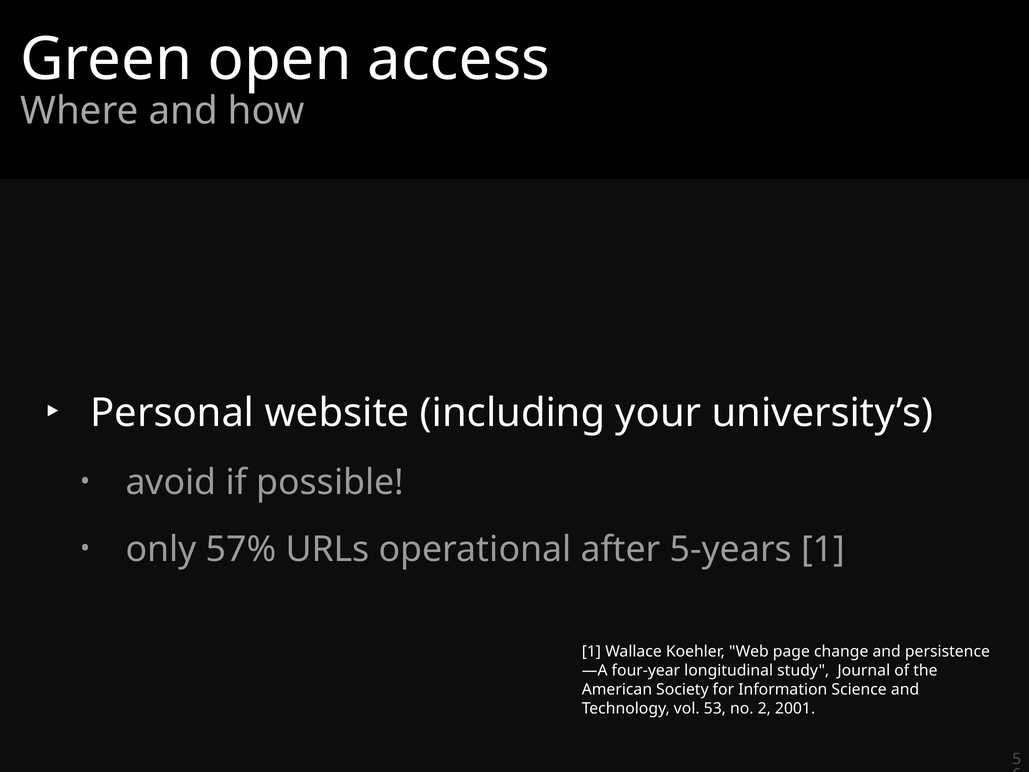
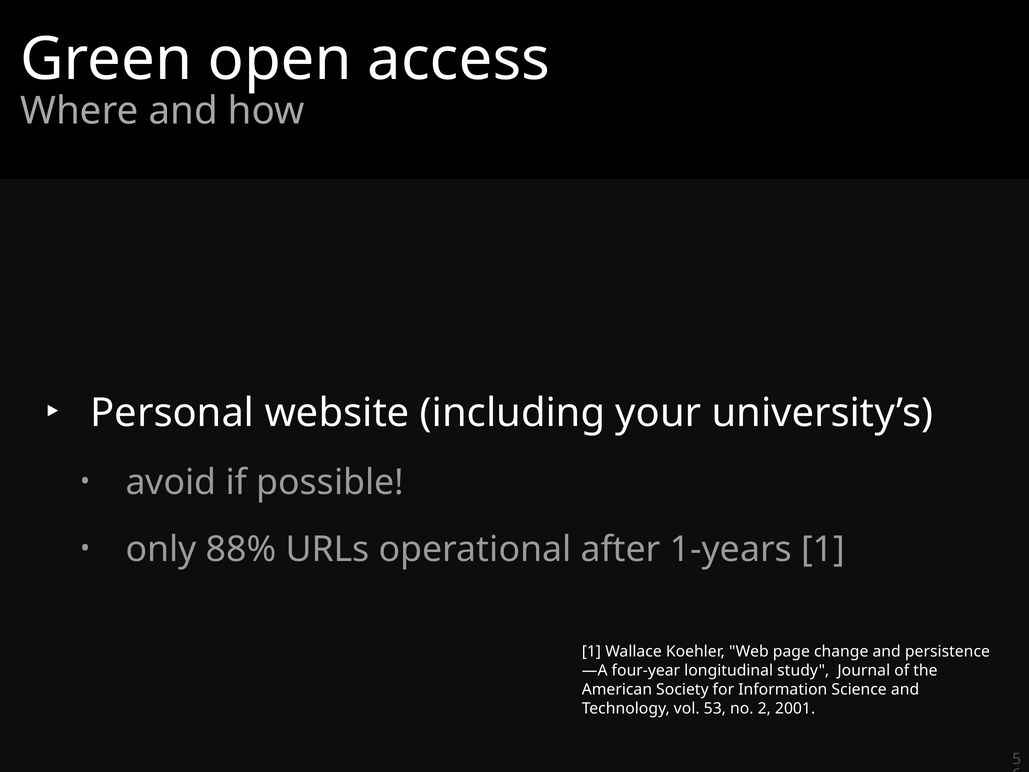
57%: 57% -> 88%
5-years: 5-years -> 1-years
